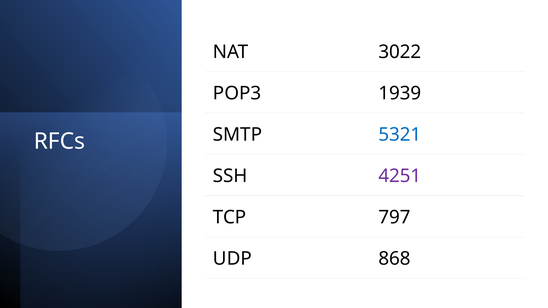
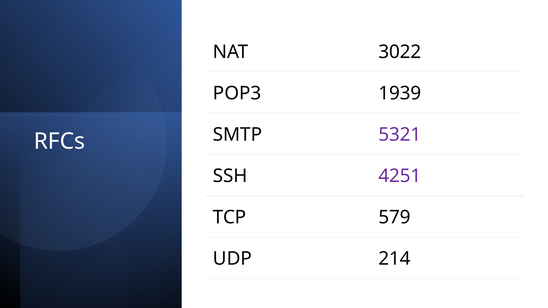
5321 colour: blue -> purple
797: 797 -> 579
868: 868 -> 214
